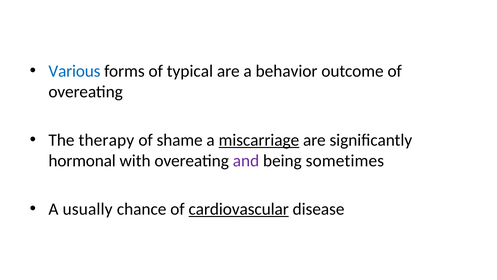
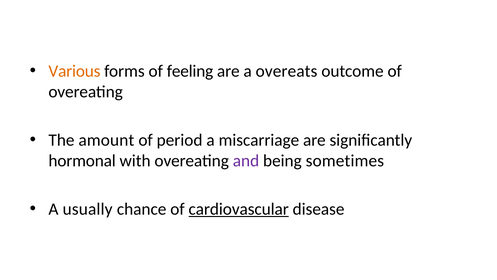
Various colour: blue -> orange
typical: typical -> feeling
behavior: behavior -> overeats
therapy: therapy -> amount
shame: shame -> period
miscarriage underline: present -> none
